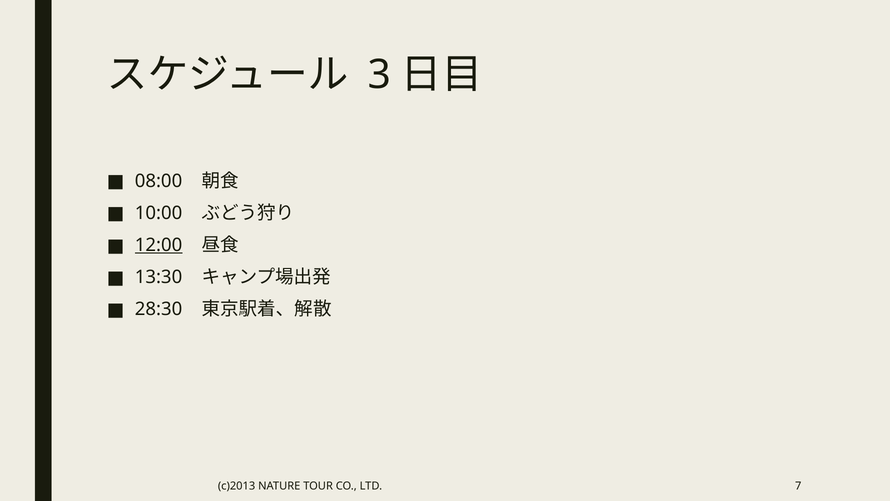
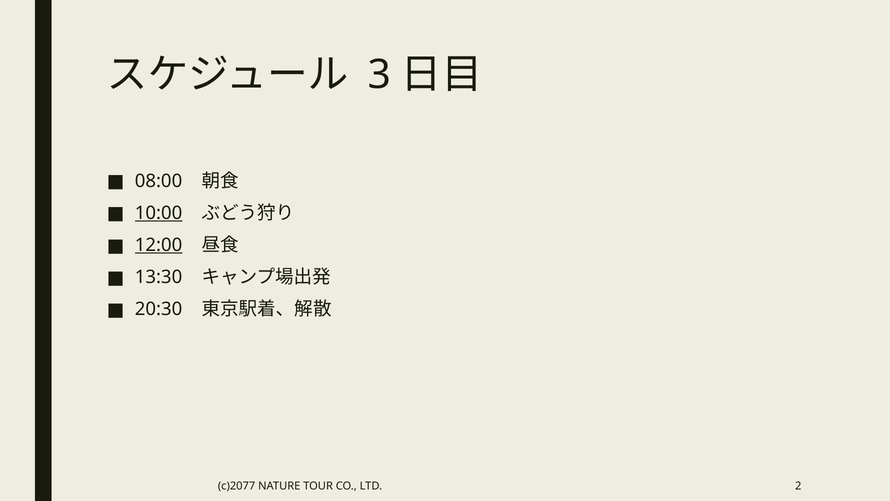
10:00 underline: none -> present
28:30: 28:30 -> 20:30
c)2013: c)2013 -> c)2077
7: 7 -> 2
